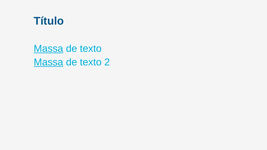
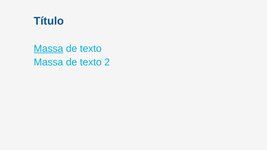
Massa at (48, 62) underline: present -> none
